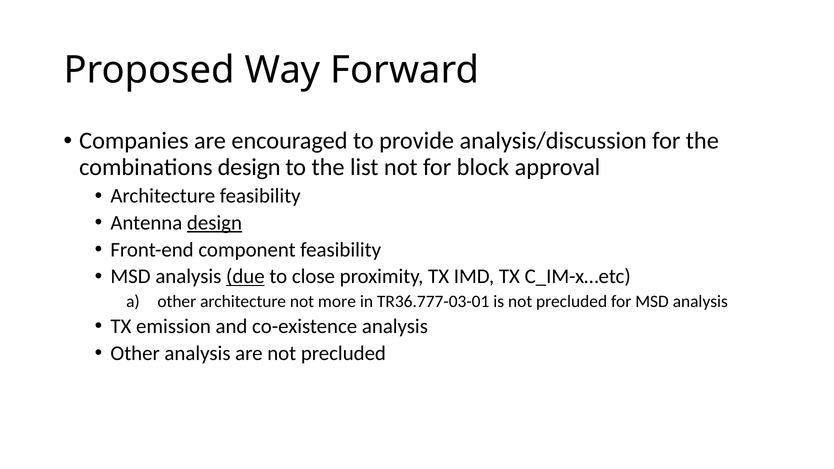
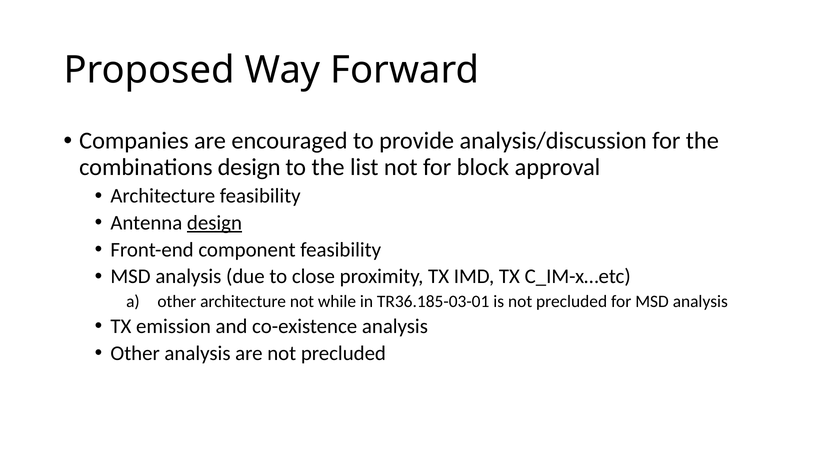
due underline: present -> none
more: more -> while
TR36.777-03-01: TR36.777-03-01 -> TR36.185-03-01
